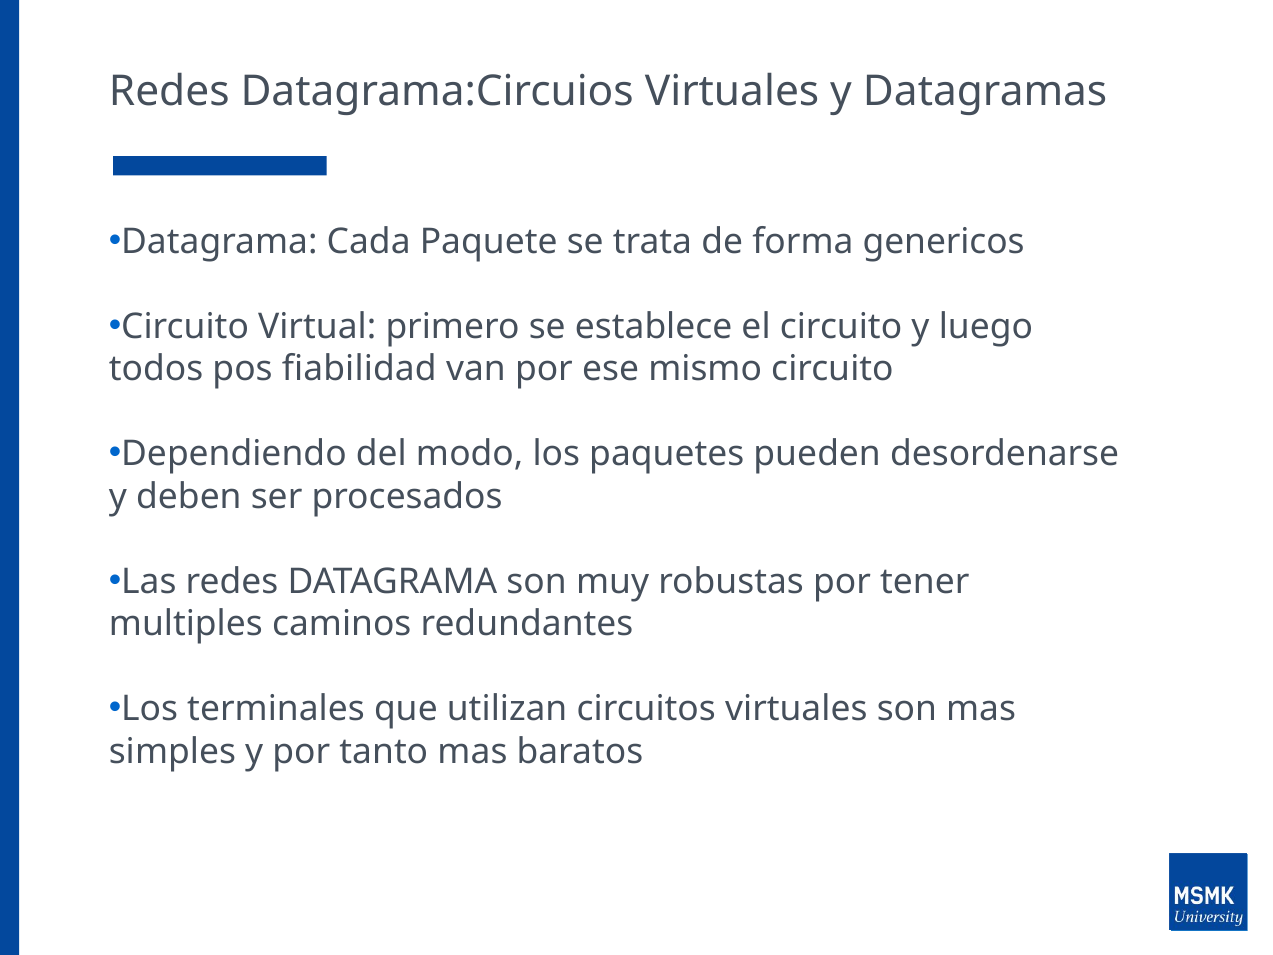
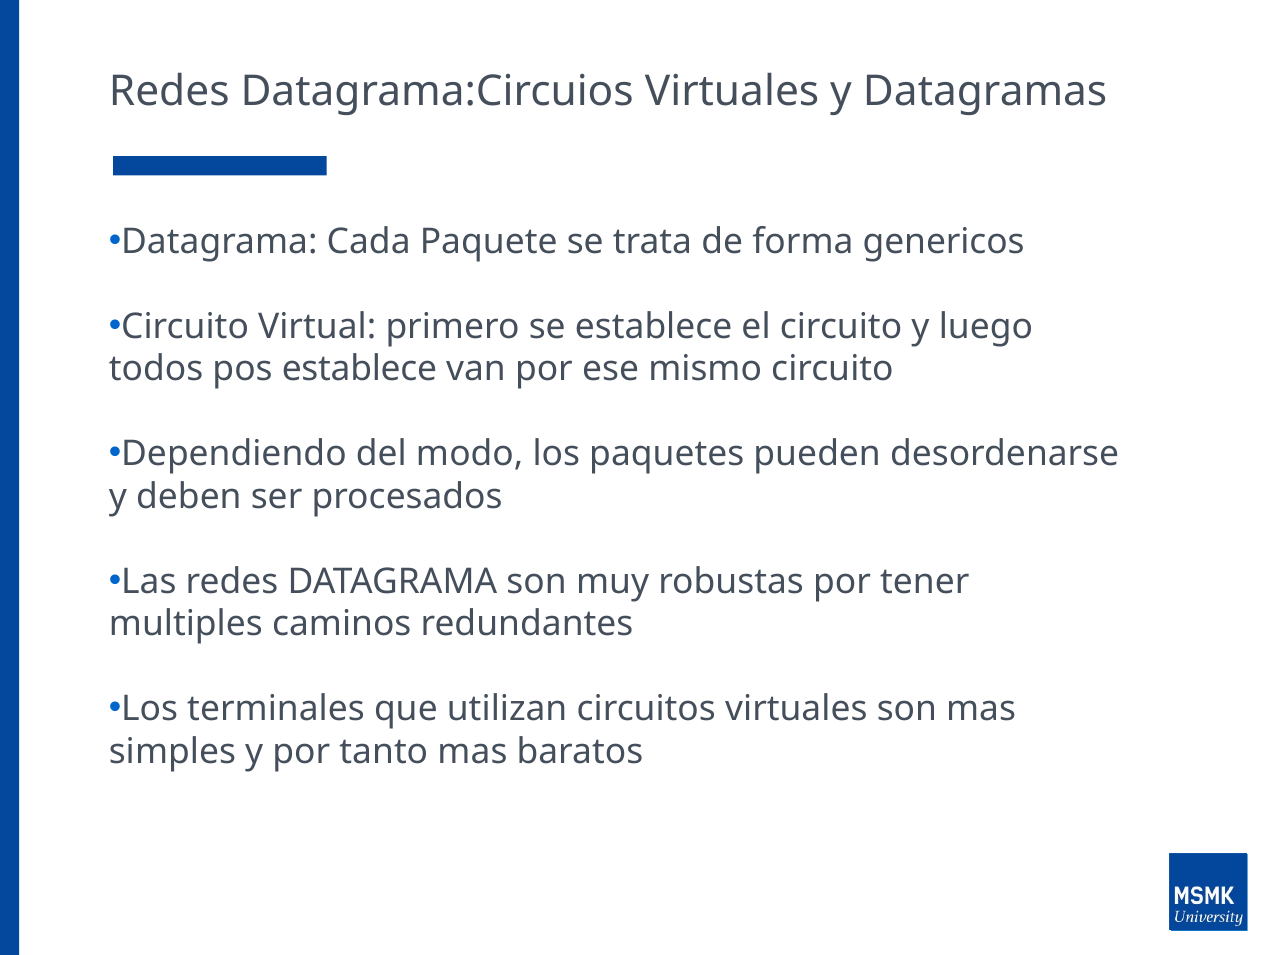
pos fiabilidad: fiabilidad -> establece
